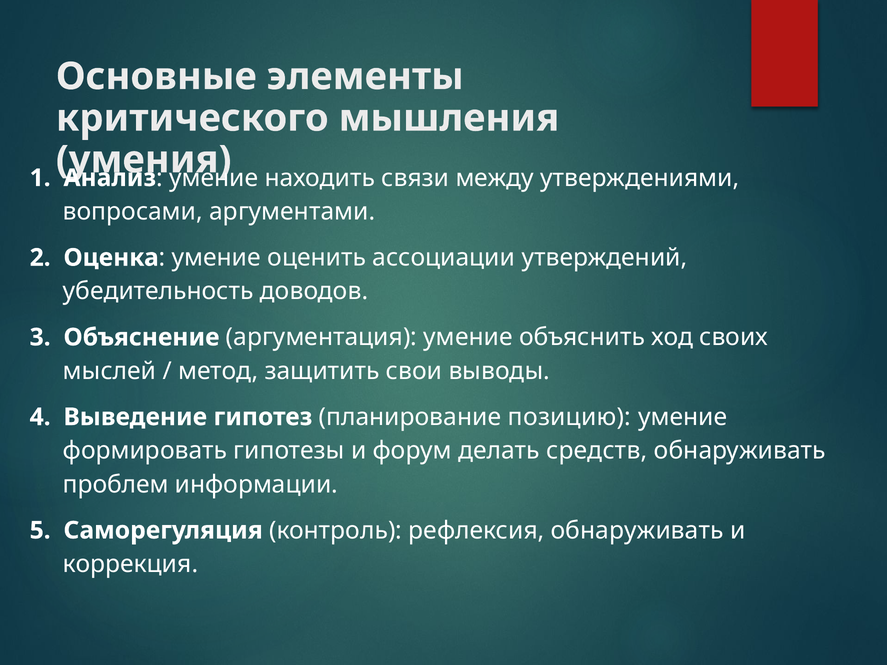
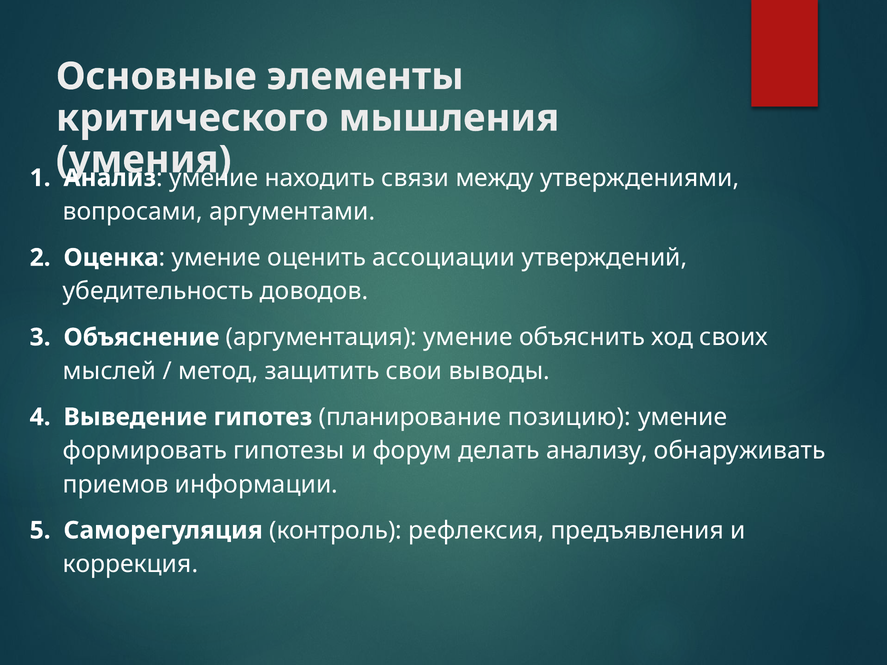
средств: средств -> анализу
проблем: проблем -> приемов
рефлексия обнаруживать: обнаруживать -> предъявления
